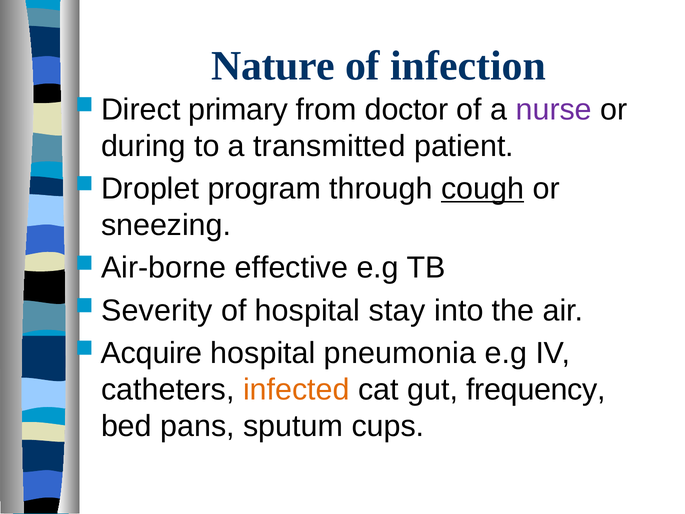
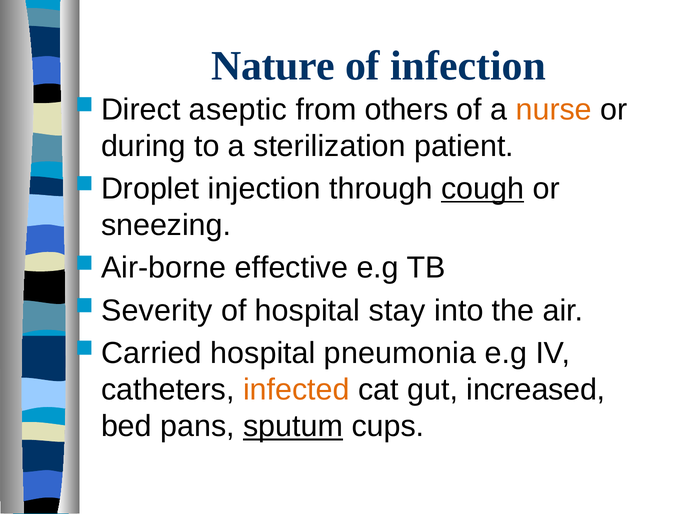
primary: primary -> aseptic
doctor: doctor -> others
nurse colour: purple -> orange
transmitted: transmitted -> sterilization
program: program -> injection
Acquire: Acquire -> Carried
frequency: frequency -> increased
sputum underline: none -> present
